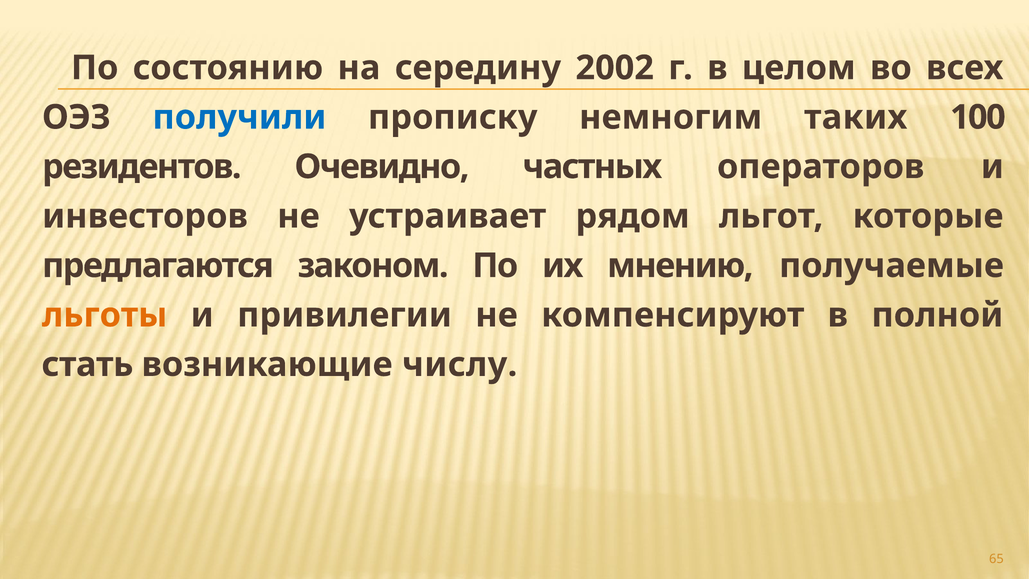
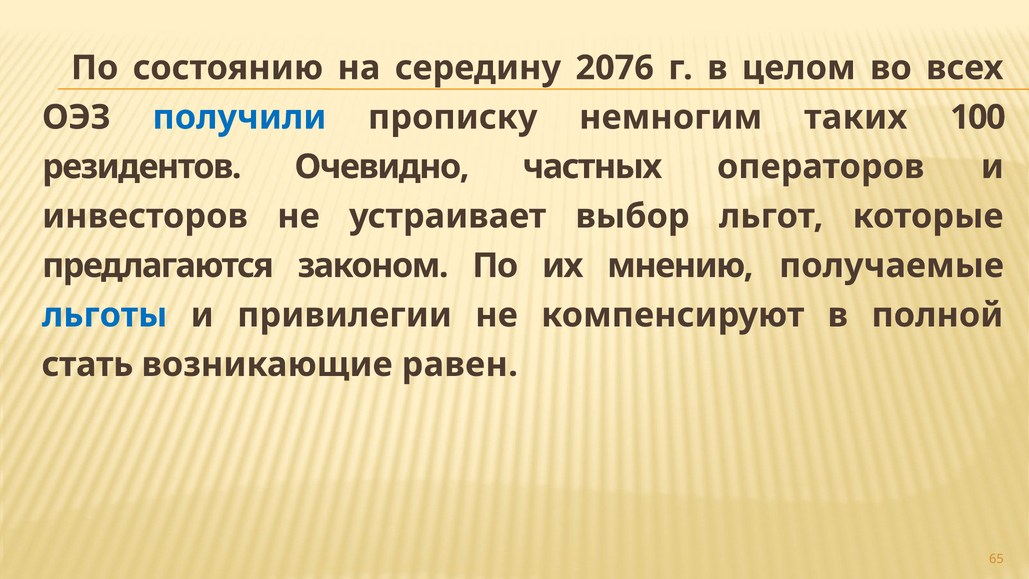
2002: 2002 -> 2076
рядом: рядом -> выбор
льготы colour: orange -> blue
числу: числу -> равен
